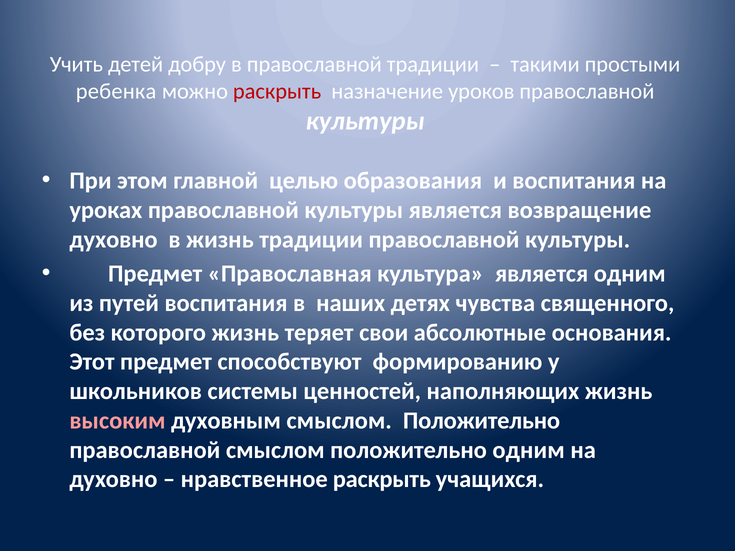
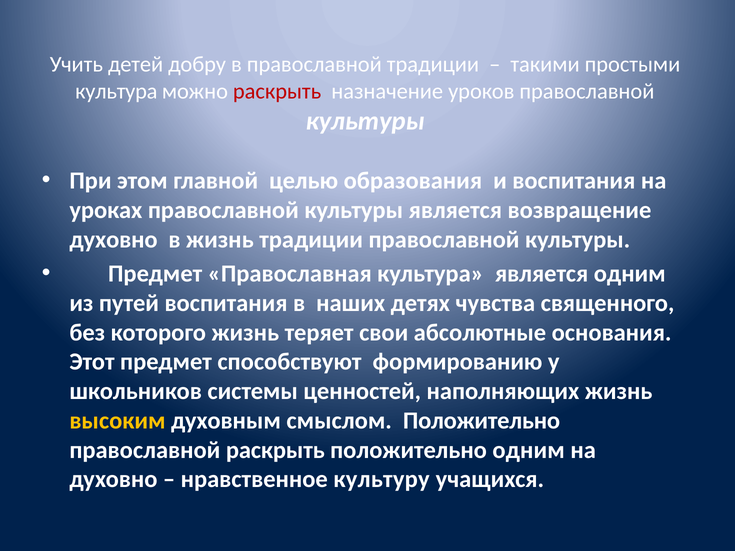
ребенка at (116, 92): ребенка -> культура
высоким colour: pink -> yellow
православной смыслом: смыслом -> раскрыть
нравственное раскрыть: раскрыть -> культуру
